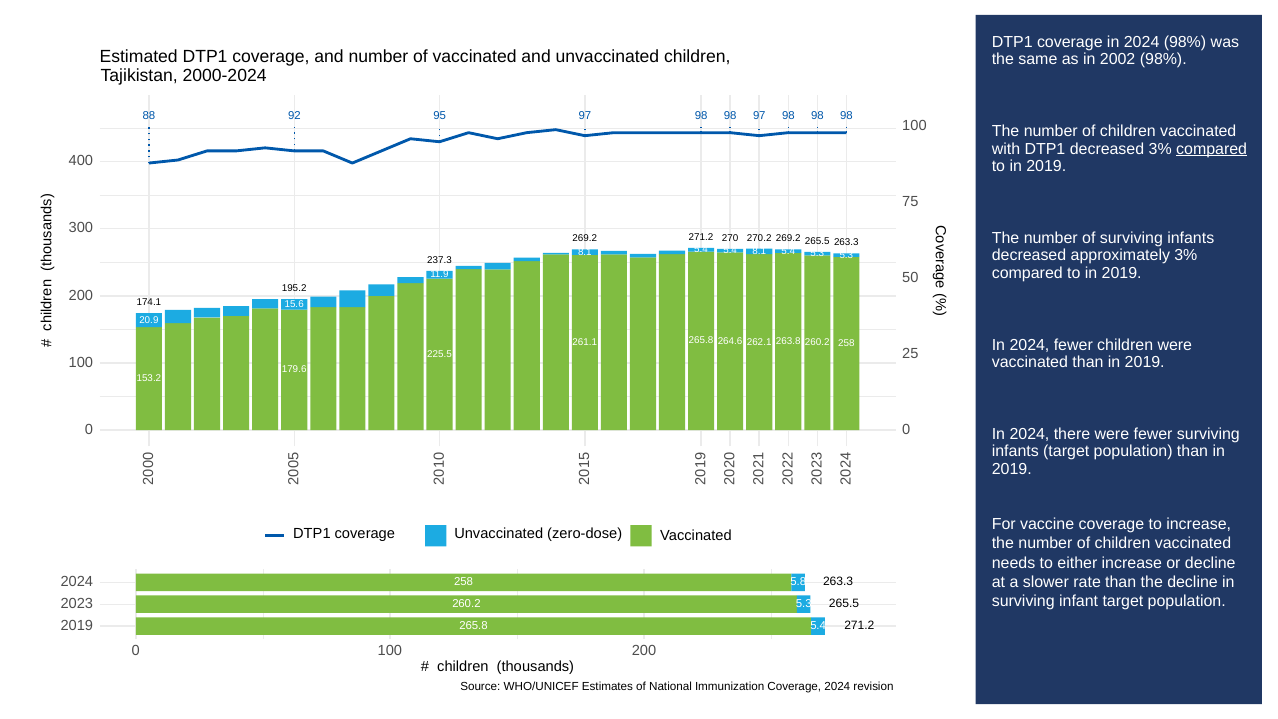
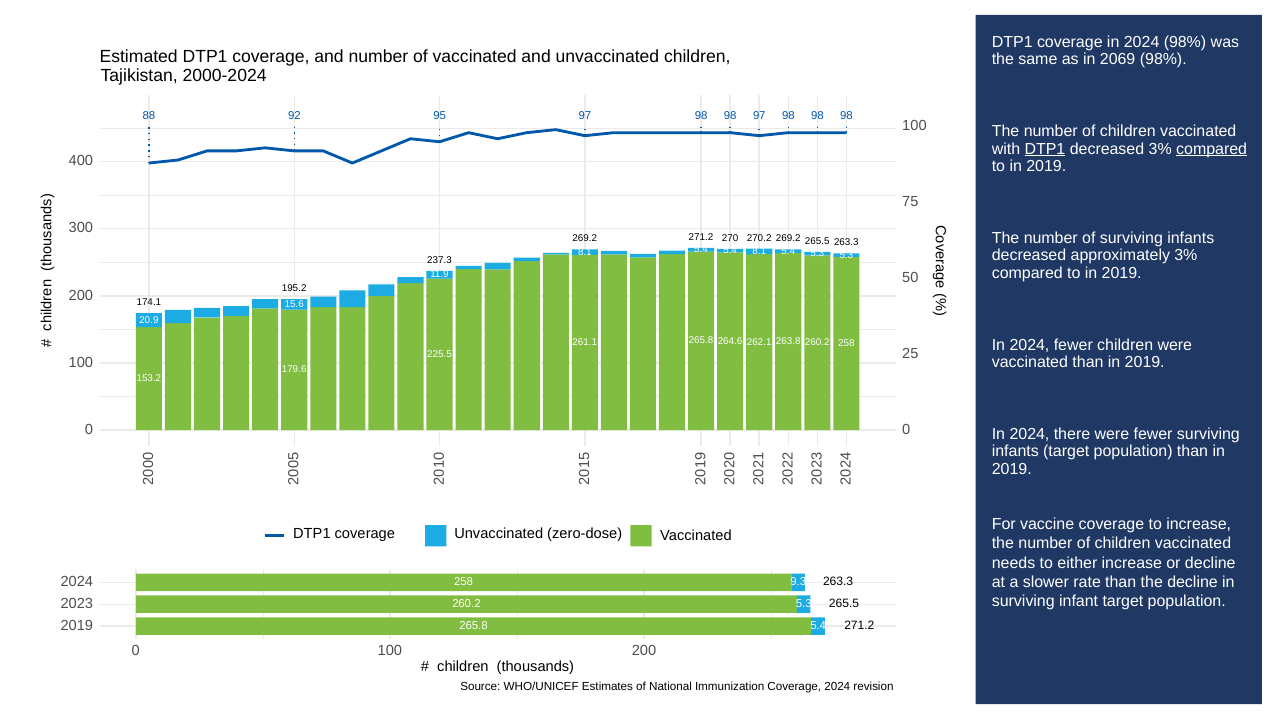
2002: 2002 -> 2069
DTP1 at (1045, 149) underline: none -> present
5.8: 5.8 -> 9.3
